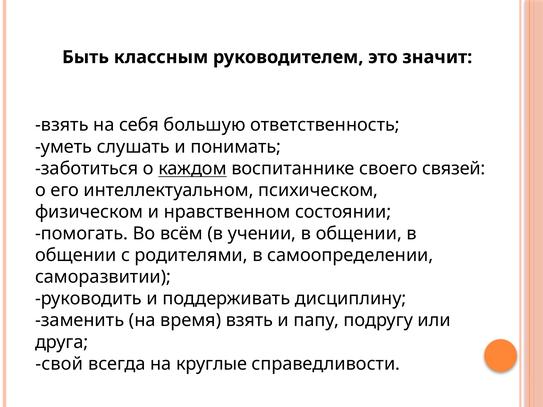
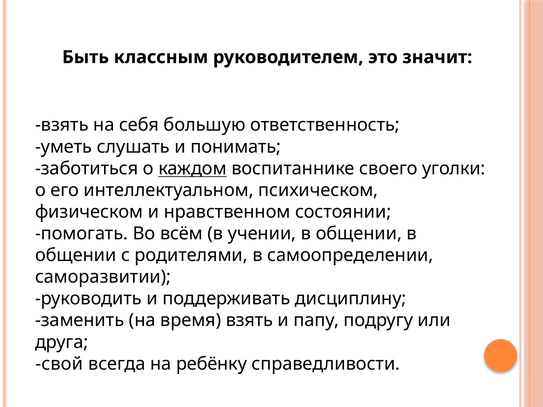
связей: связей -> уголки
круглые: круглые -> ребёнку
